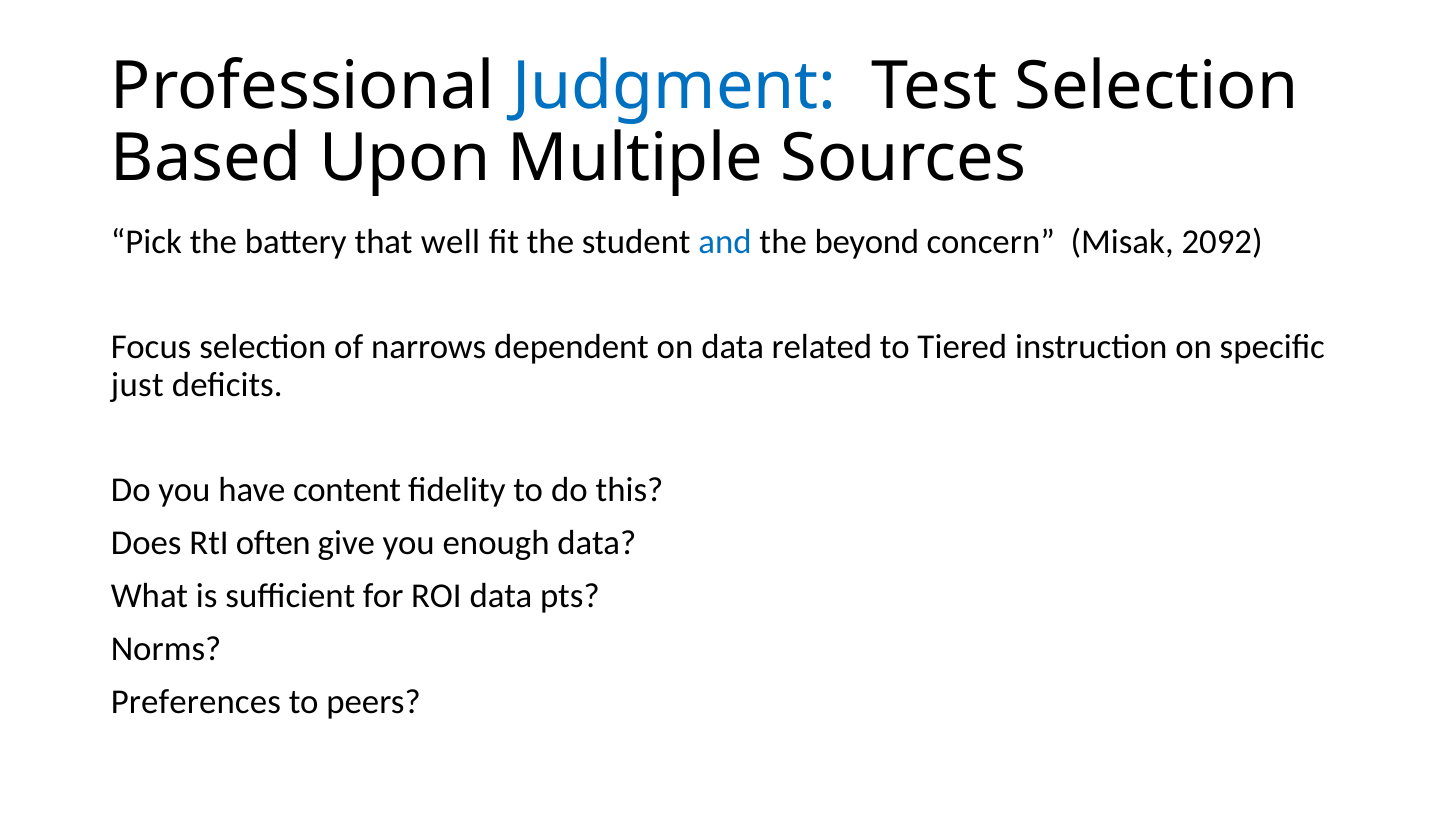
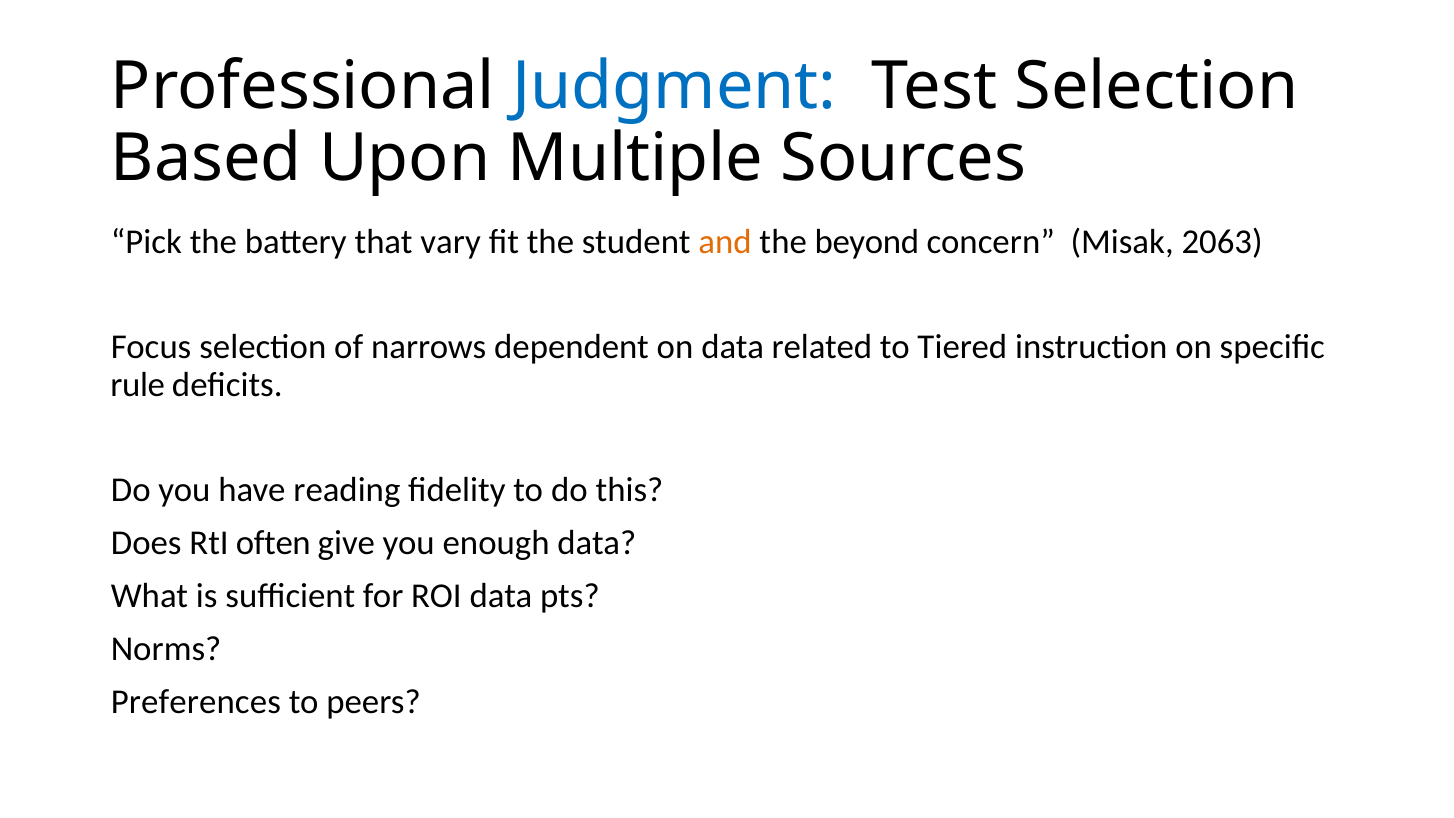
well: well -> vary
and colour: blue -> orange
2092: 2092 -> 2063
just: just -> rule
content: content -> reading
